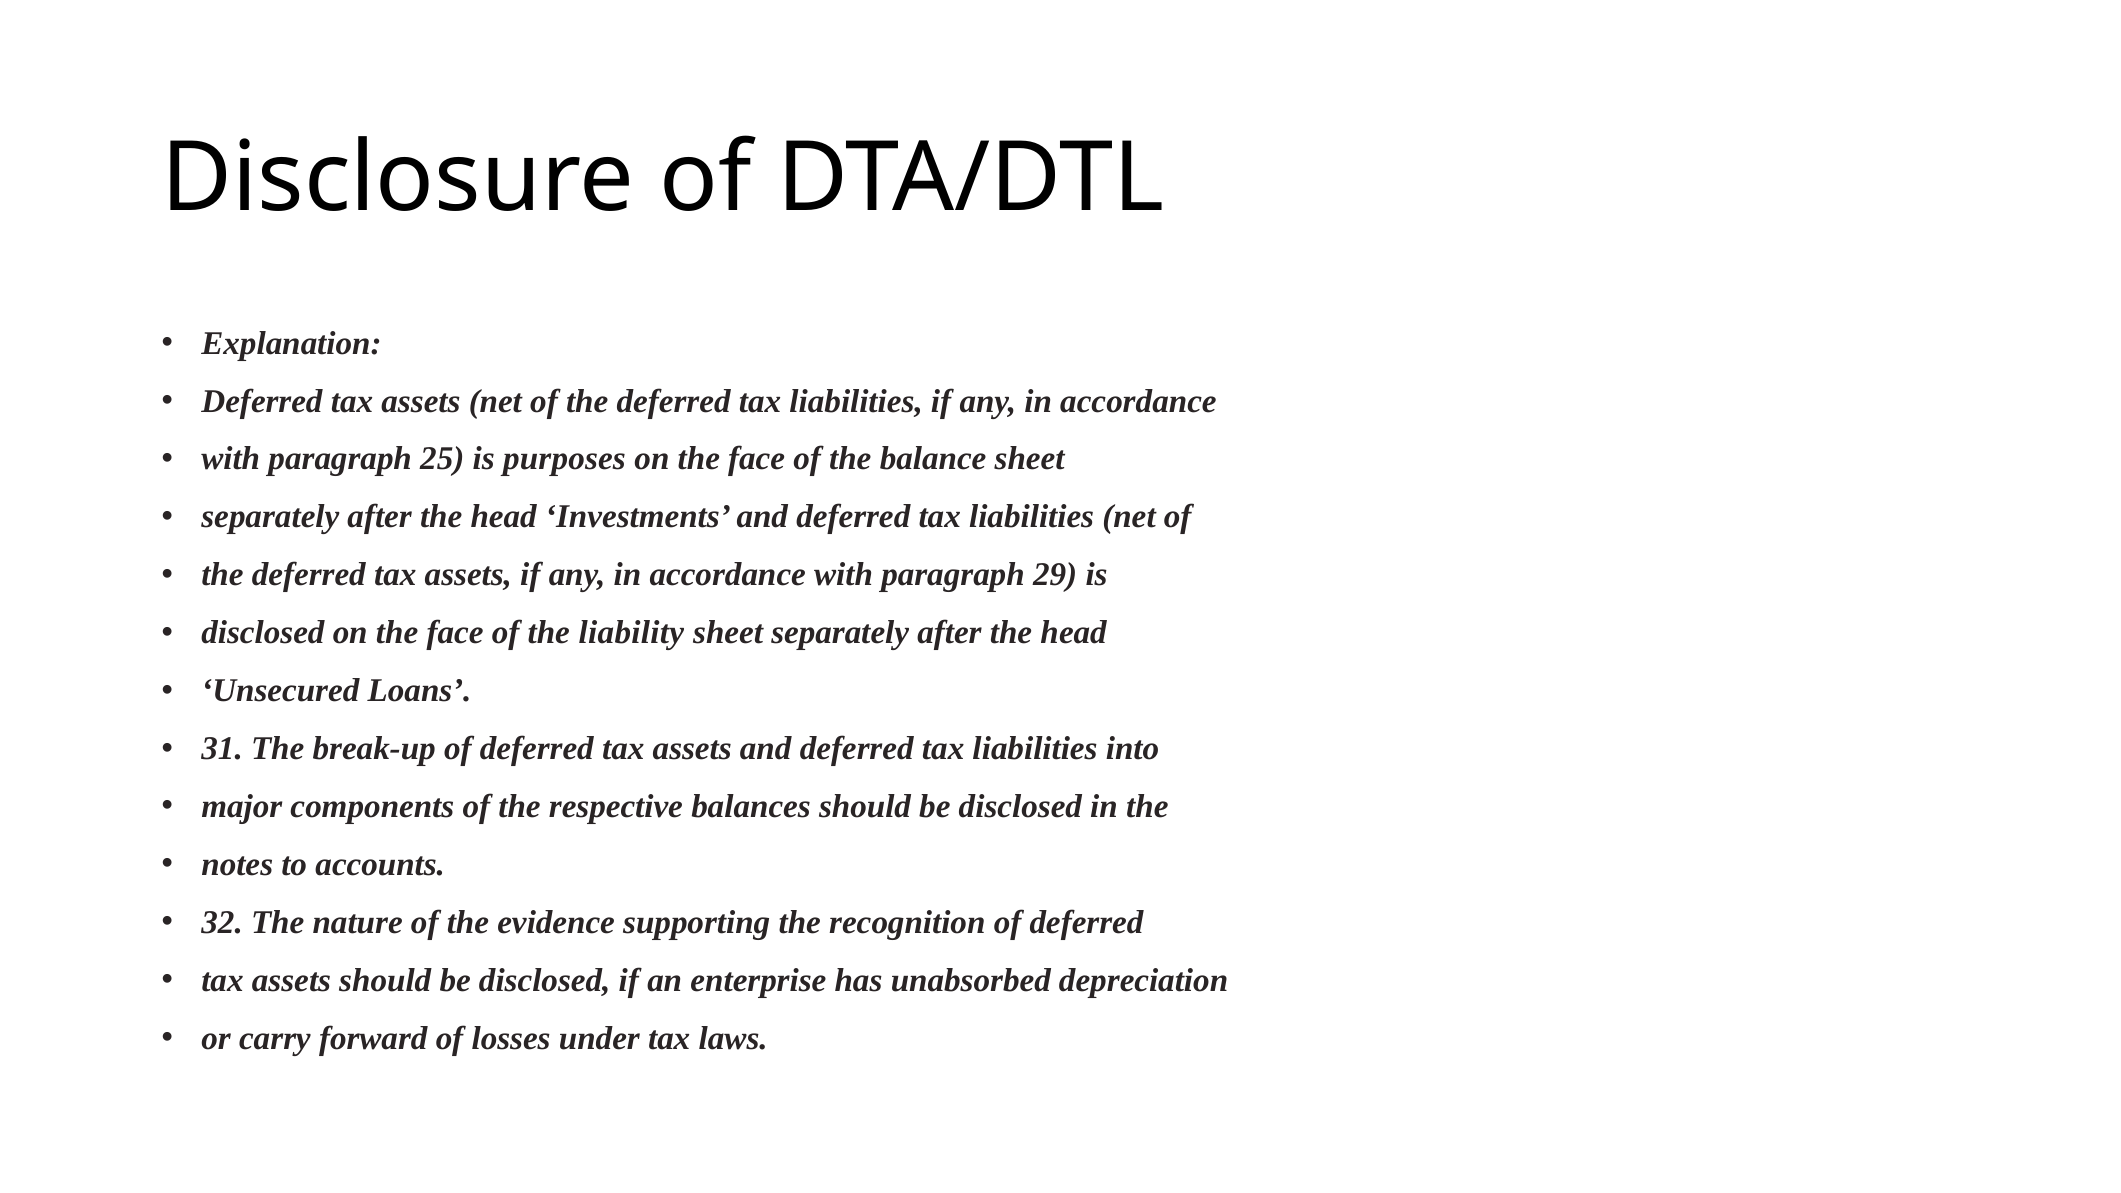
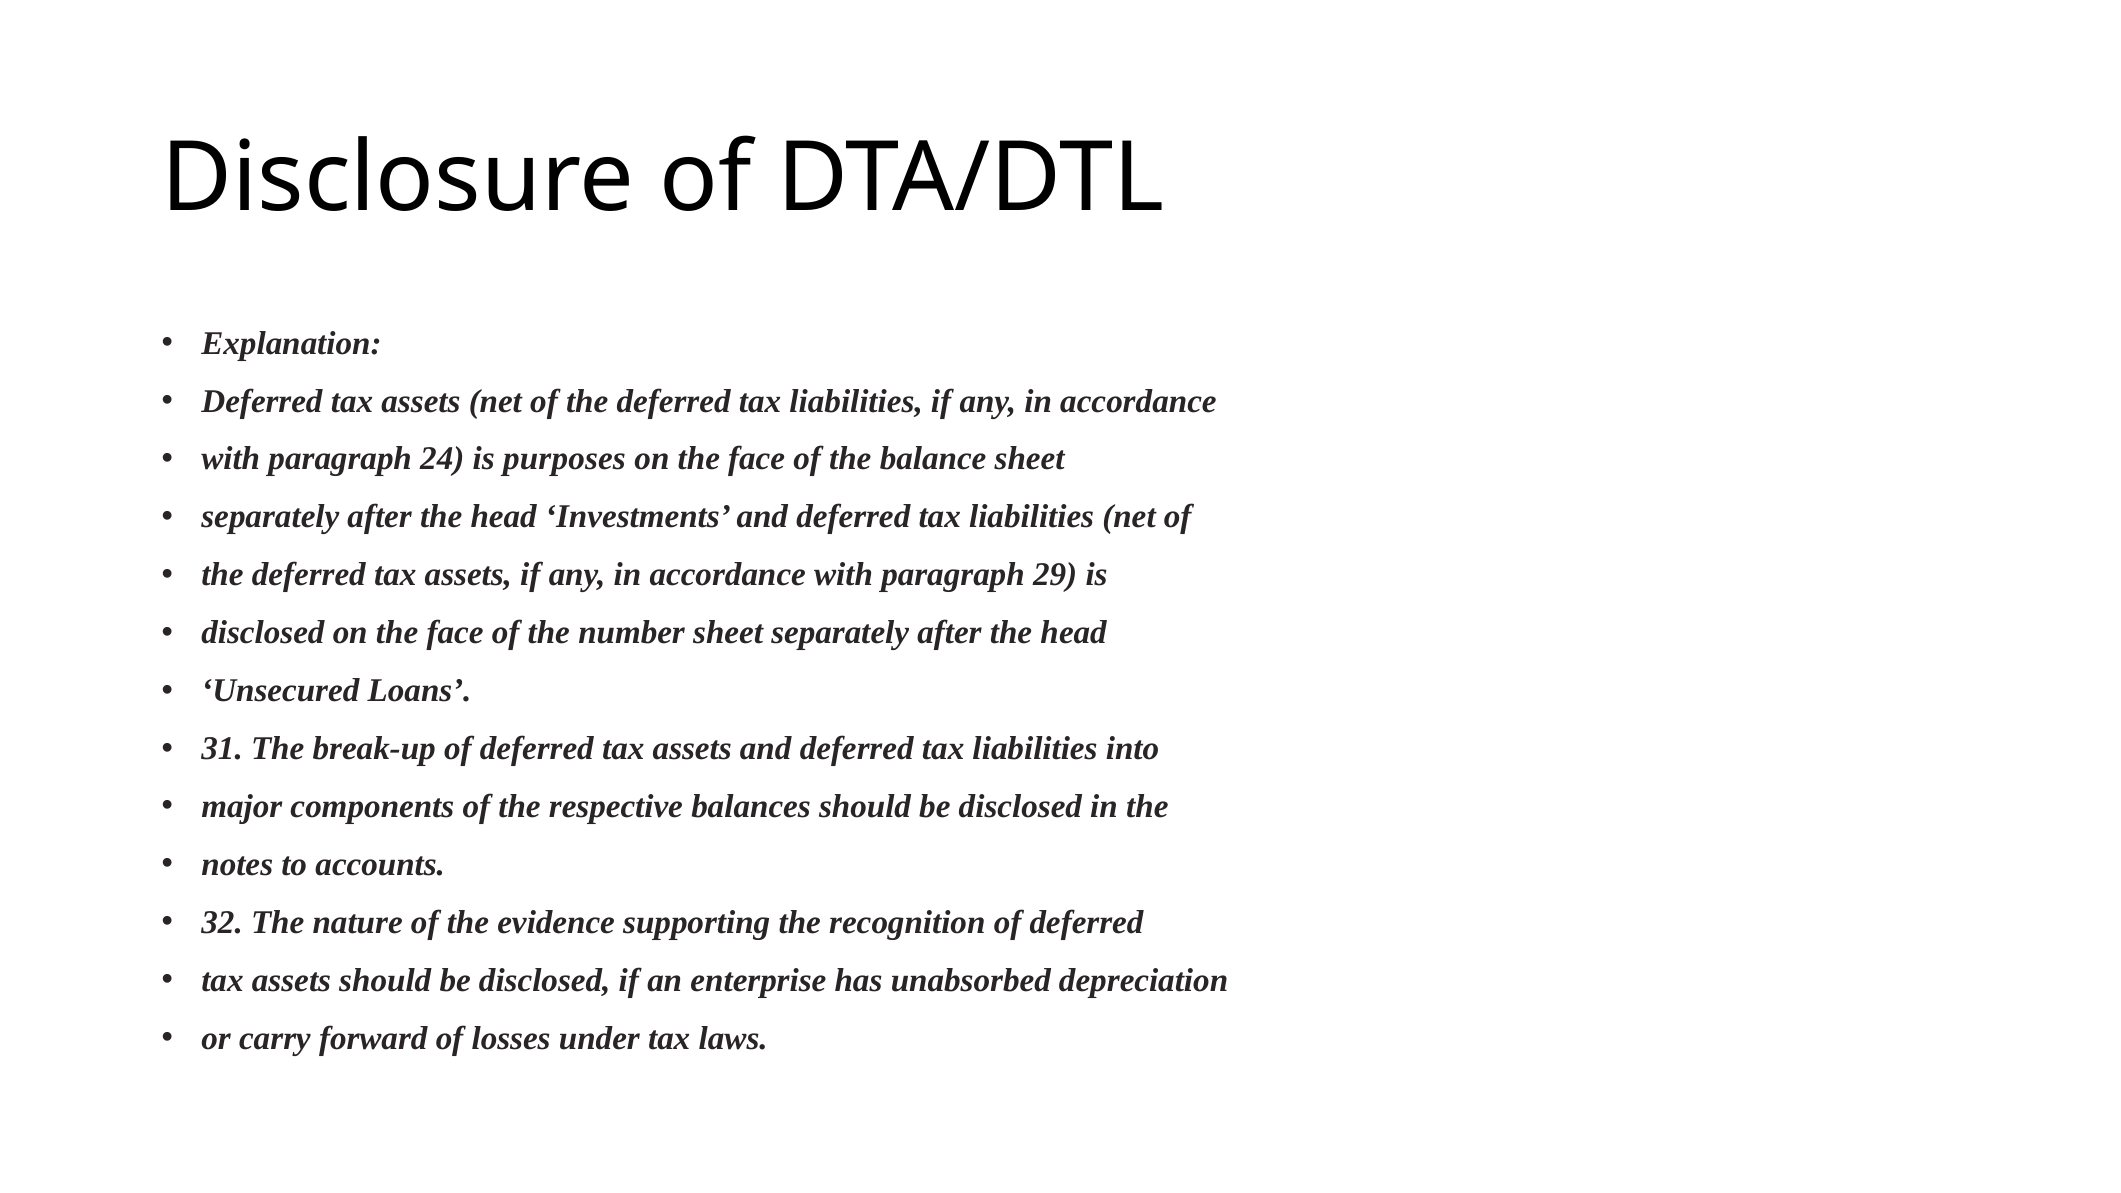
25: 25 -> 24
liability: liability -> number
